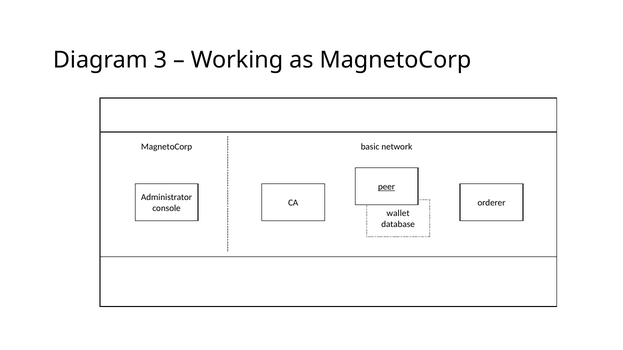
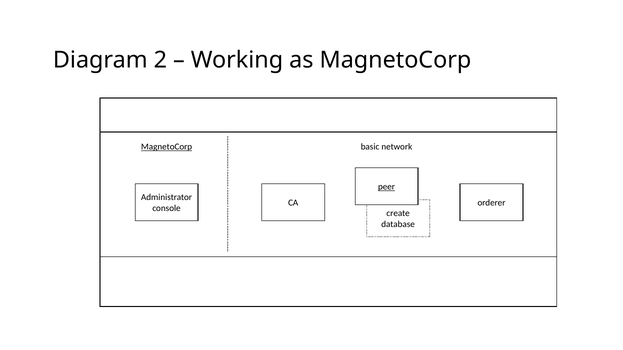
3: 3 -> 2
MagnetoCorp at (167, 147) underline: none -> present
wallet: wallet -> create
